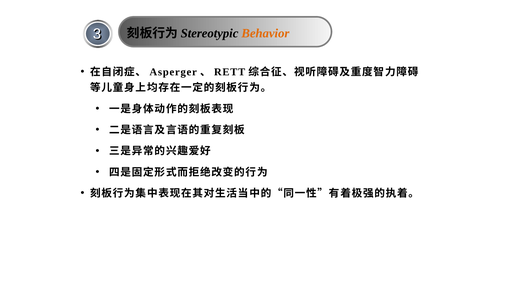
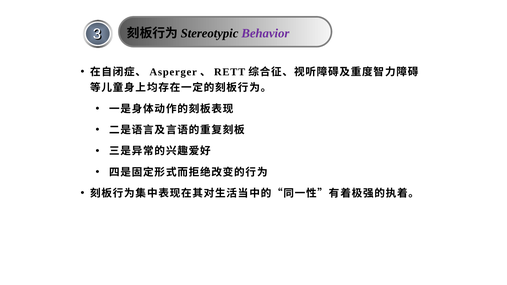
Behavior colour: orange -> purple
